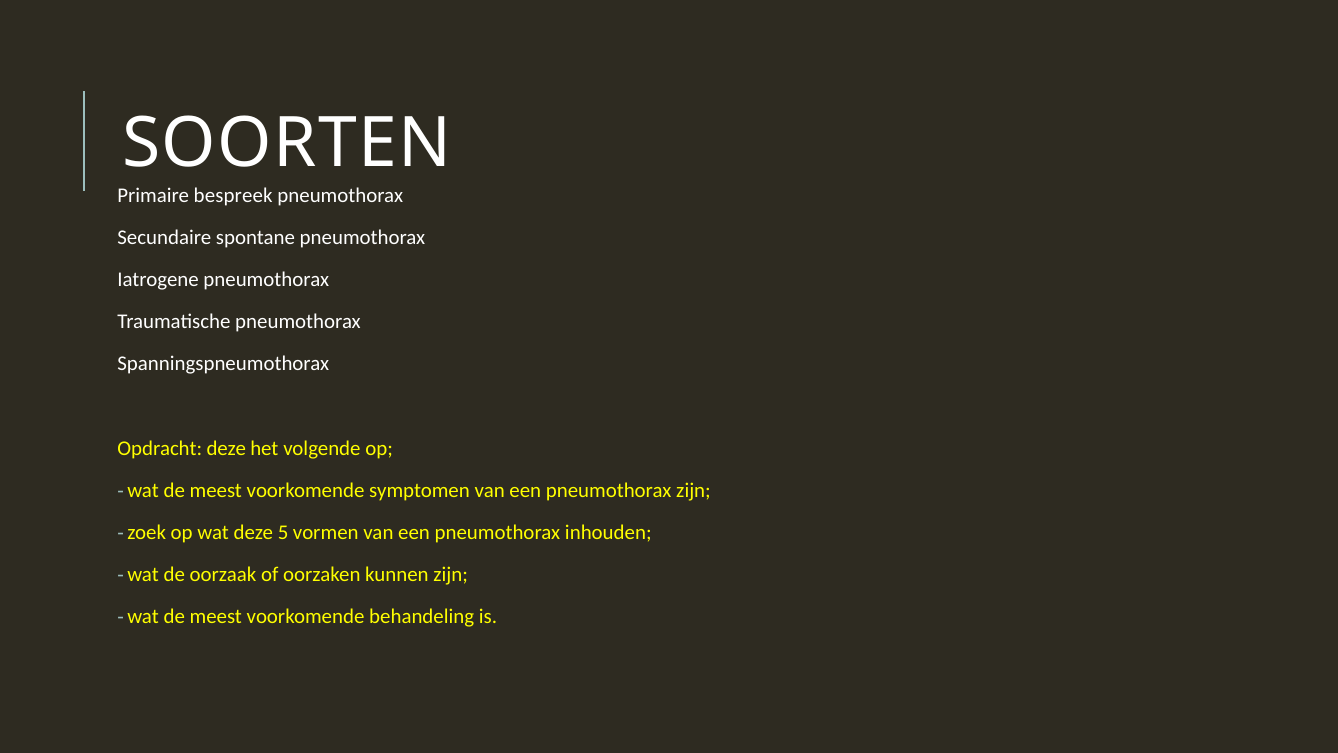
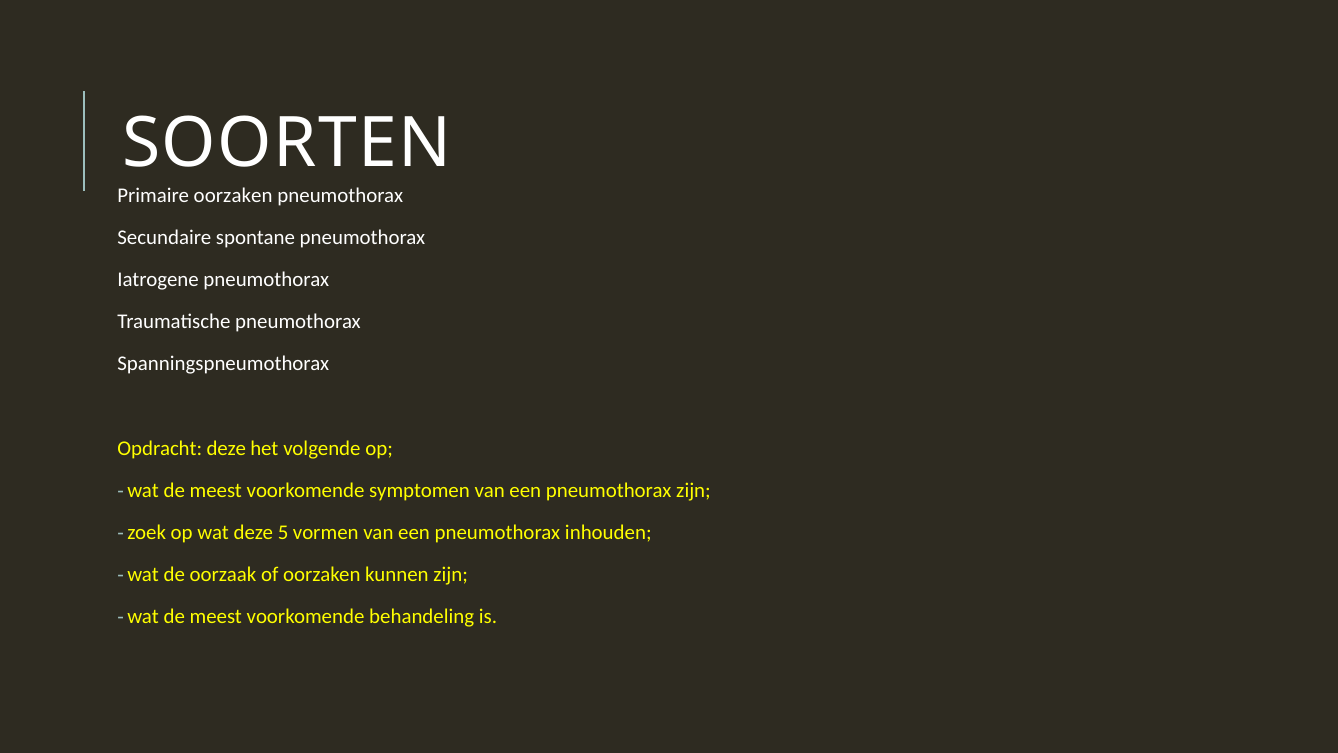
Primaire bespreek: bespreek -> oorzaken
